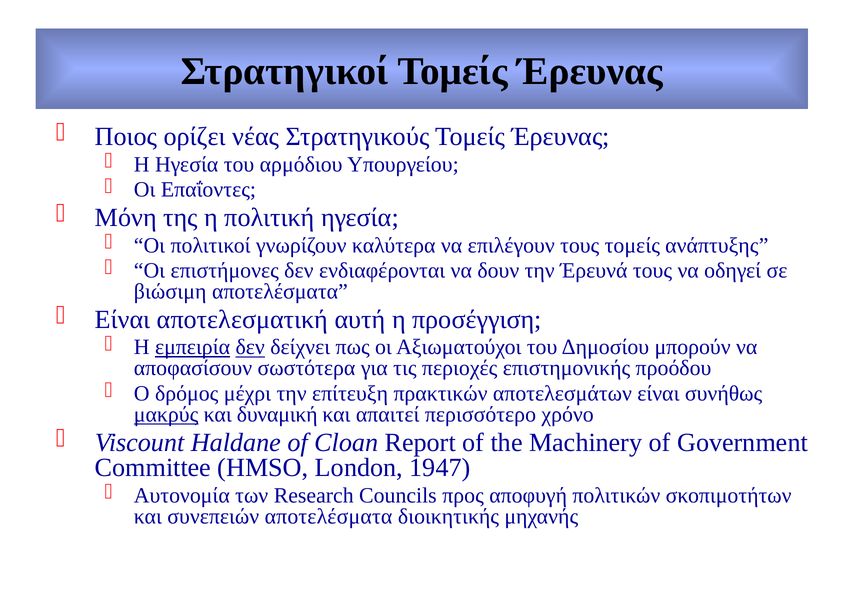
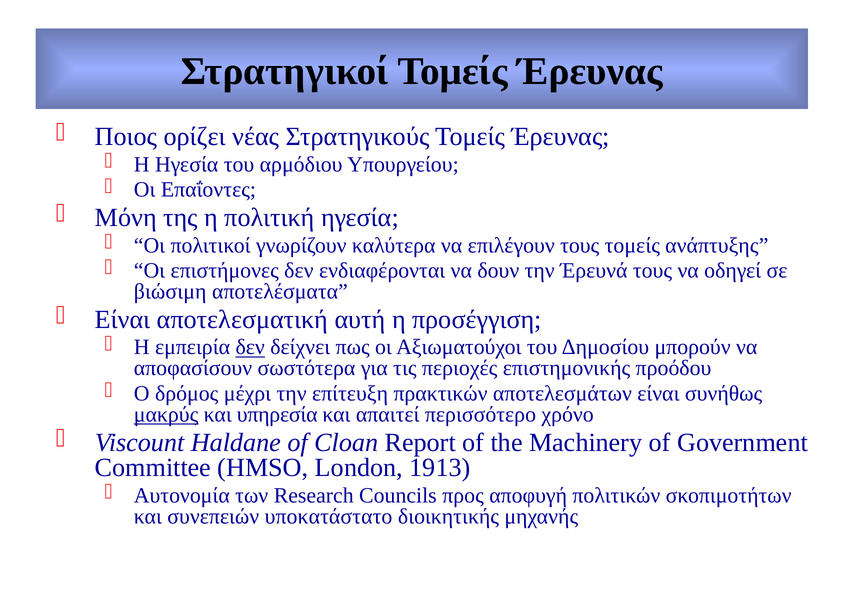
εμπειρία underline: present -> none
δυναμική: δυναμική -> υπηρεσία
1947: 1947 -> 1913
συνεπειών αποτελέσματα: αποτελέσματα -> υποκατάστατο
